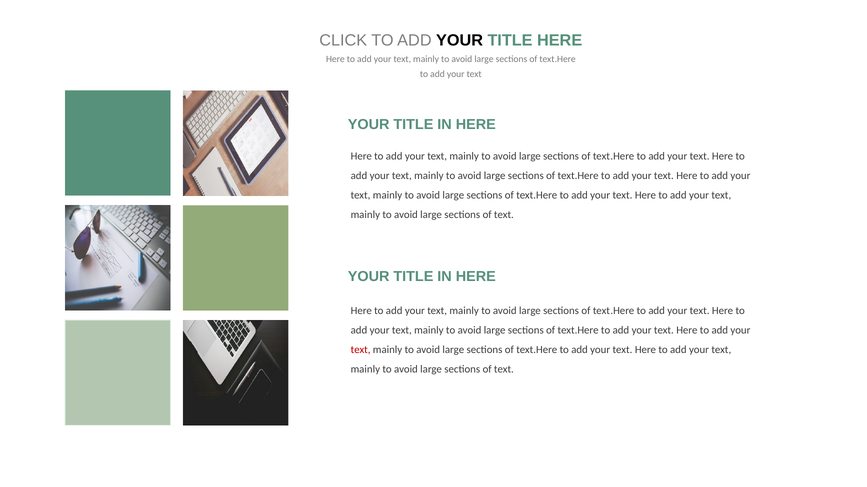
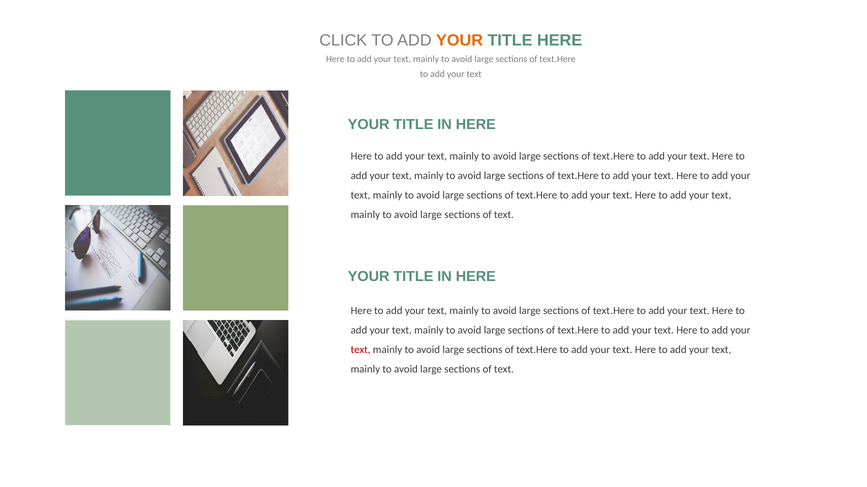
YOUR at (460, 41) colour: black -> orange
